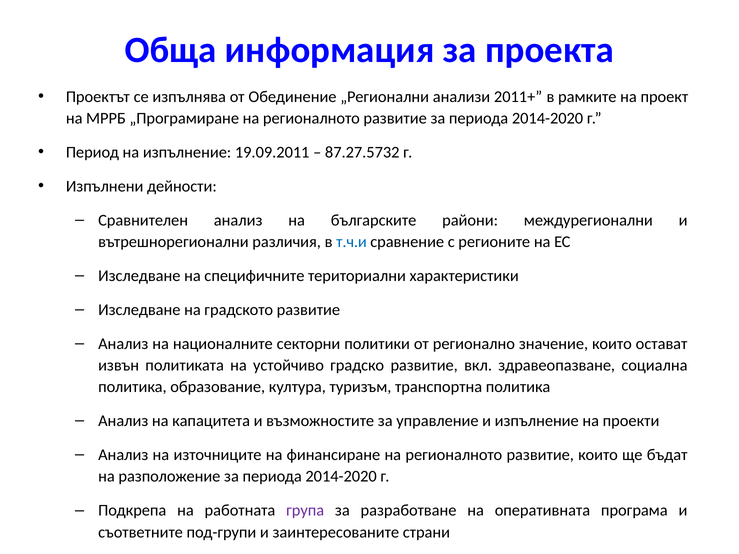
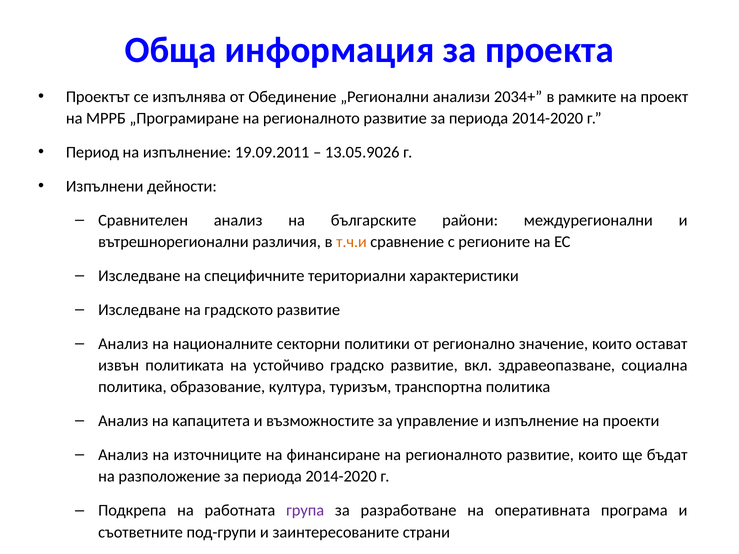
2011+: 2011+ -> 2034+
87.27.5732: 87.27.5732 -> 13.05.9026
т.ч.и colour: blue -> orange
